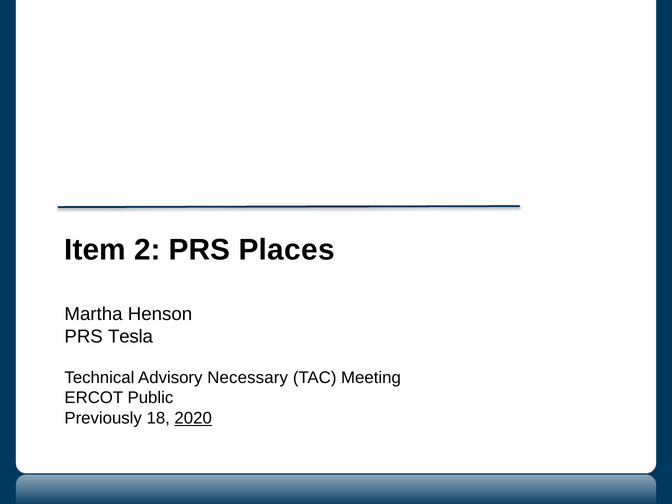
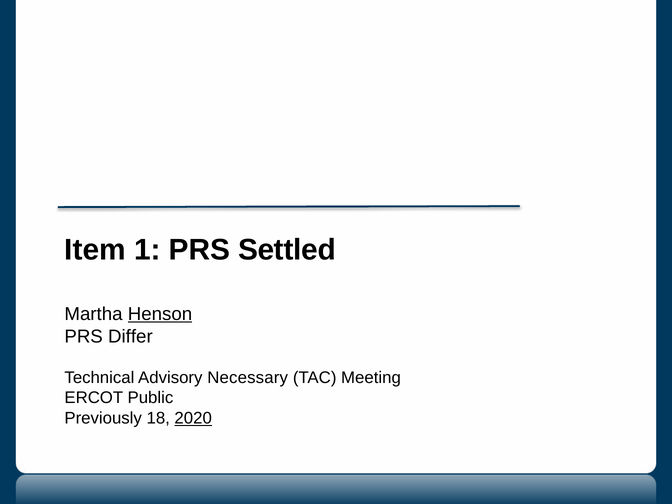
2: 2 -> 1
Places: Places -> Settled
Henson underline: none -> present
Tesla: Tesla -> Differ
